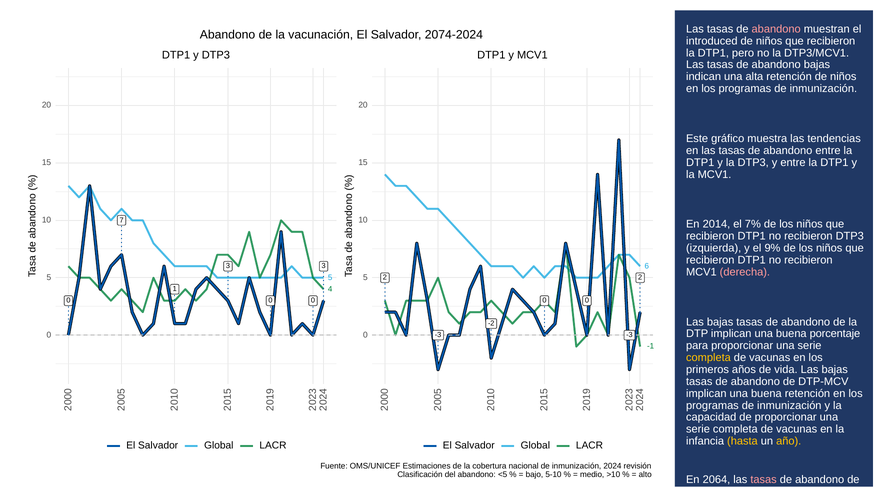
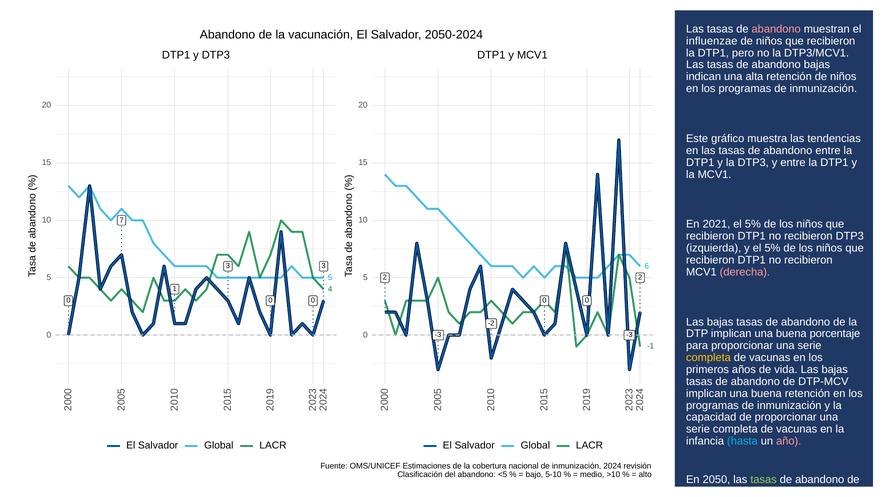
2074-2024: 2074-2024 -> 2050-2024
introduced: introduced -> influenzae
2014: 2014 -> 2021
7% at (753, 224): 7% -> 5%
y el 9%: 9% -> 5%
hasta colour: yellow -> light blue
año colour: yellow -> pink
2064: 2064 -> 2050
tasas at (764, 480) colour: pink -> light green
